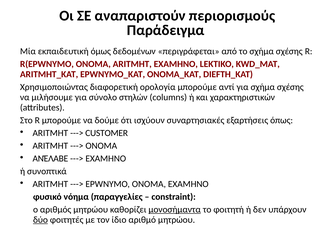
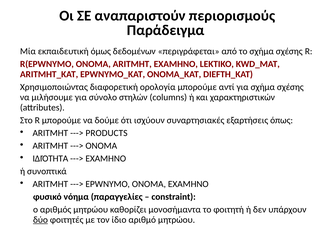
CUSTOMER: CUSTOMER -> PRODUCTS
ΑΝΈΛΑΒΕ: ΑΝΈΛΑΒΕ -> ΙΔΙΌΤΗΤΑ
μονοσήμαντα underline: present -> none
